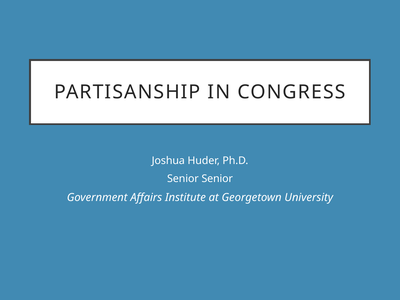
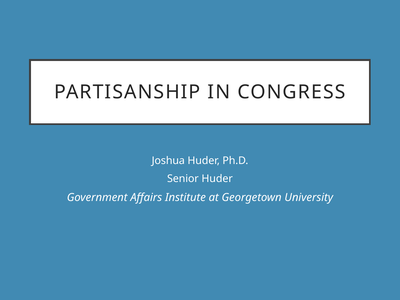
Senior Senior: Senior -> Huder
